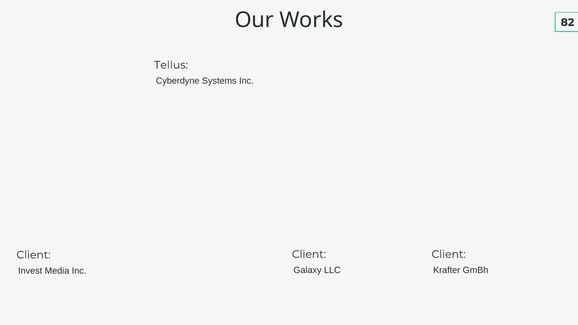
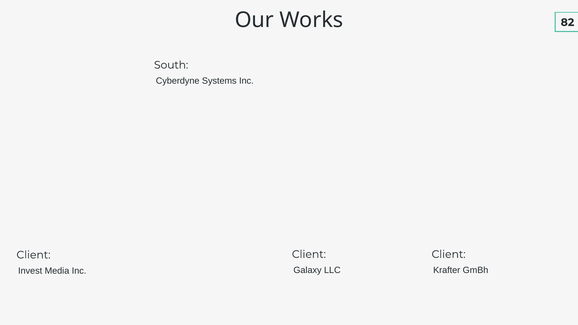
Tellus: Tellus -> South
